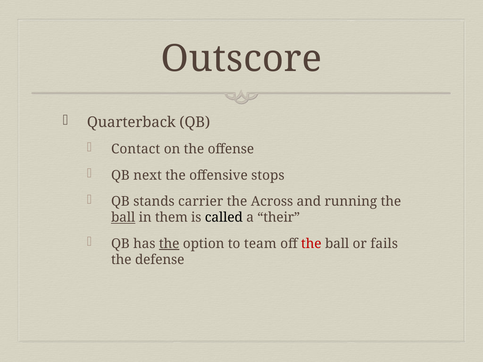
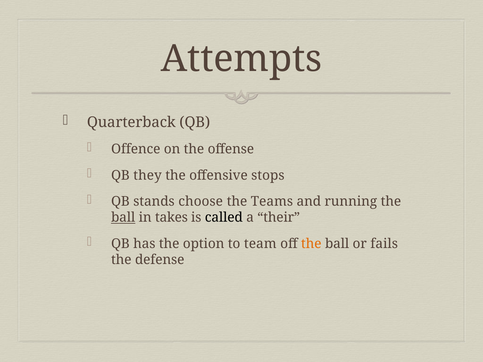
Outscore: Outscore -> Attempts
Contact: Contact -> Offence
next: next -> they
carrier: carrier -> choose
Across: Across -> Teams
them: them -> takes
the at (169, 244) underline: present -> none
the at (311, 244) colour: red -> orange
